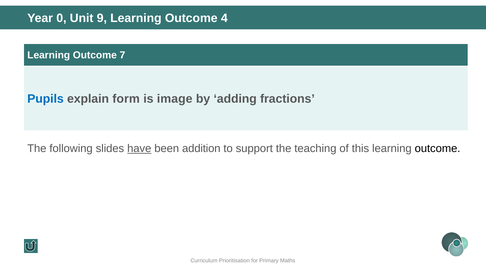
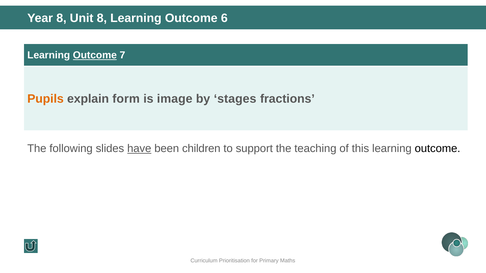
Year 0: 0 -> 8
Unit 9: 9 -> 8
4: 4 -> 6
Outcome at (95, 55) underline: none -> present
Pupils colour: blue -> orange
adding: adding -> stages
addition: addition -> children
